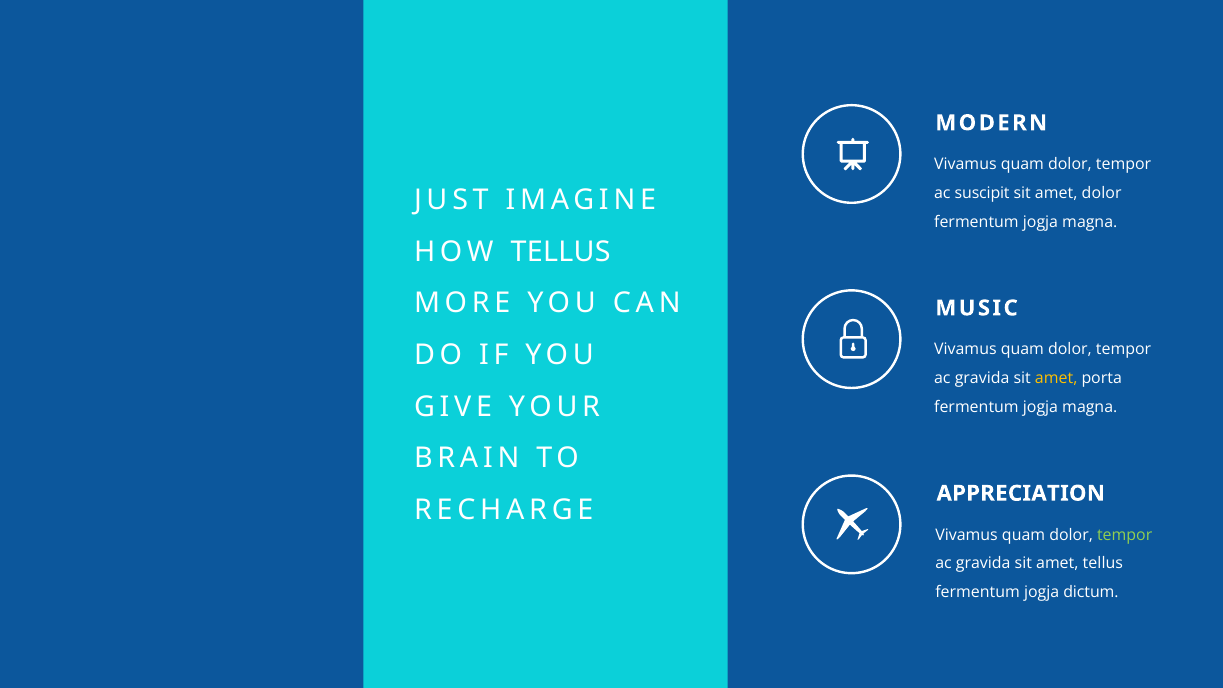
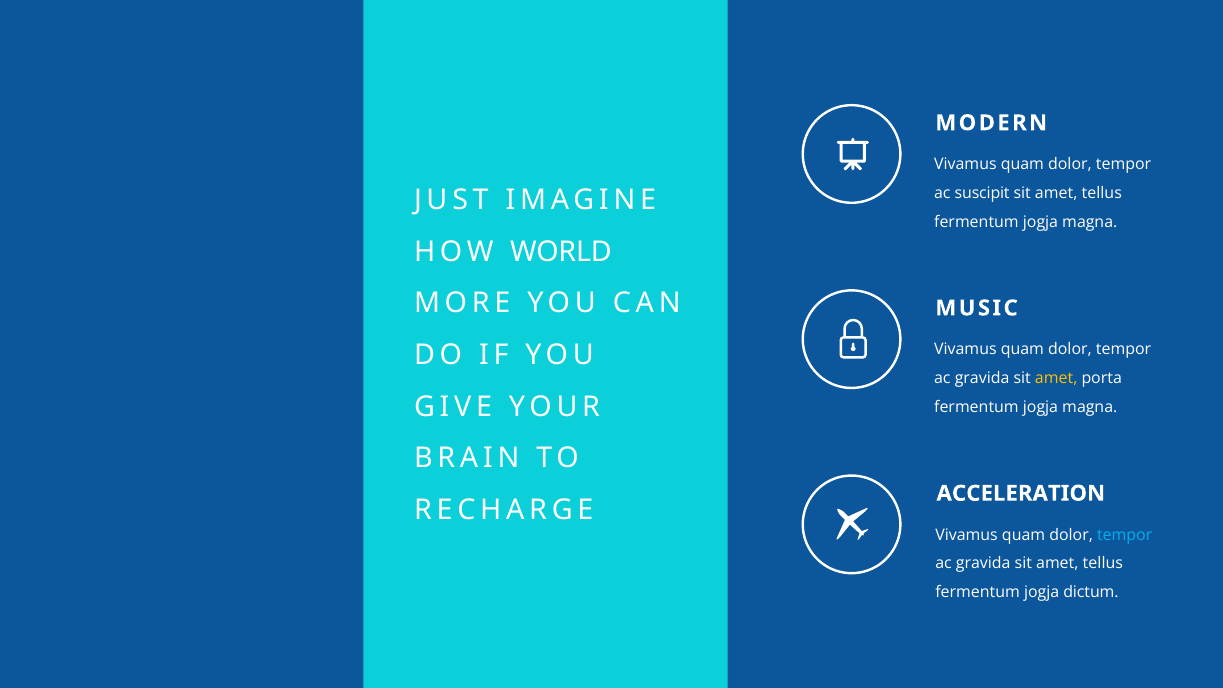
dolor at (1102, 193): dolor -> tellus
HOW TELLUS: TELLUS -> WORLD
APPRECIATION: APPRECIATION -> ACCELERATION
tempor at (1125, 535) colour: light green -> light blue
